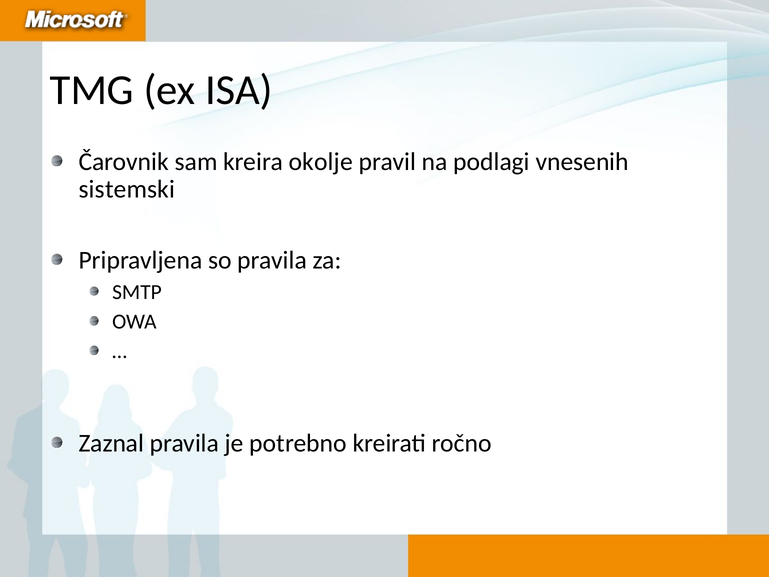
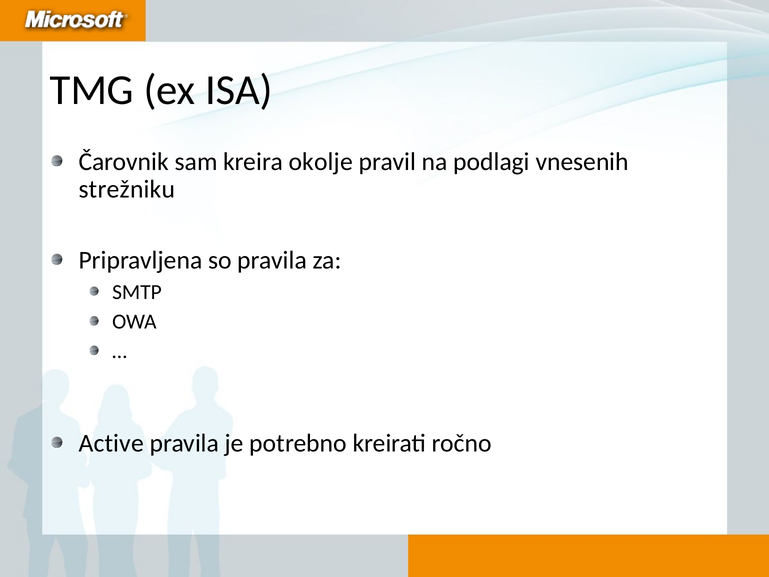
sistemski: sistemski -> strežniku
Zaznal: Zaznal -> Active
